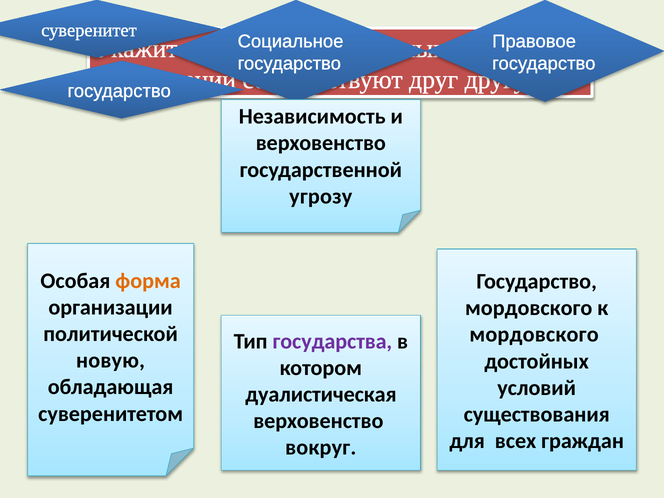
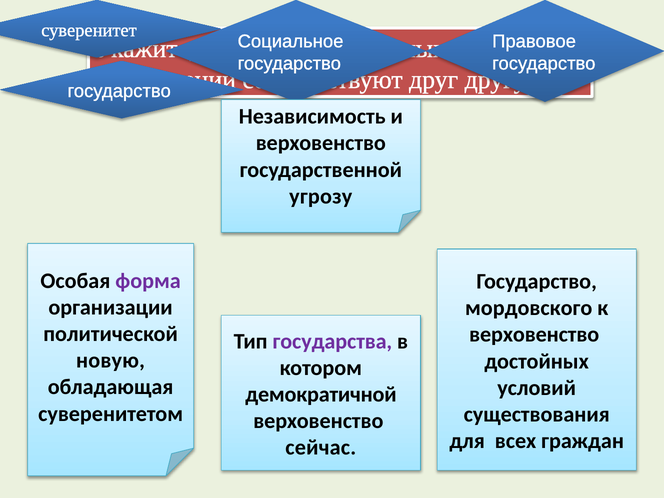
форма colour: orange -> purple
мордовского at (534, 335): мордовского -> верховенство
дуалистическая: дуалистическая -> демократичной
вокруг: вокруг -> сейчас
